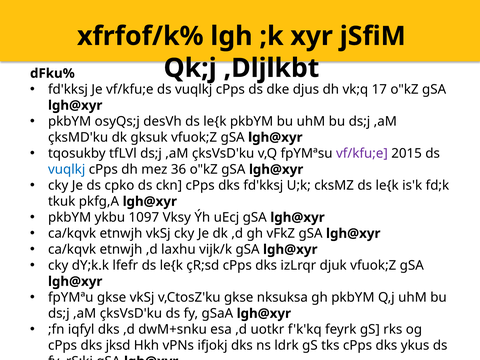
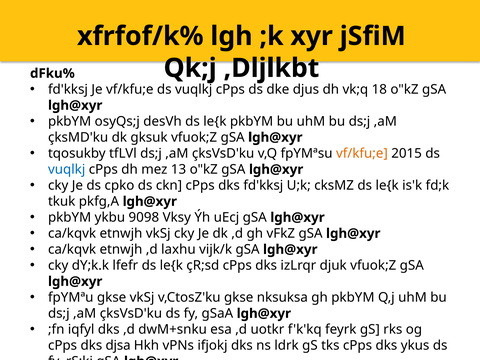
17: 17 -> 18
vf/kfu;e at (362, 153) colour: purple -> orange
36: 36 -> 13
1097: 1097 -> 9098
jksd: jksd -> djsa
